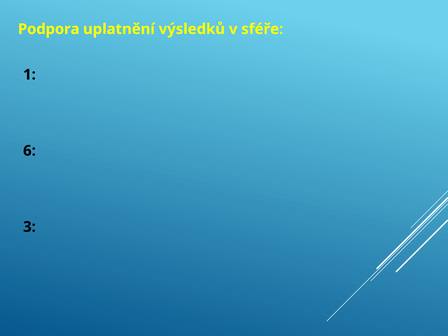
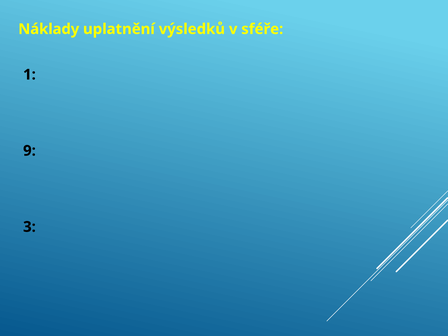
Podpora: Podpora -> Náklady
6: 6 -> 9
